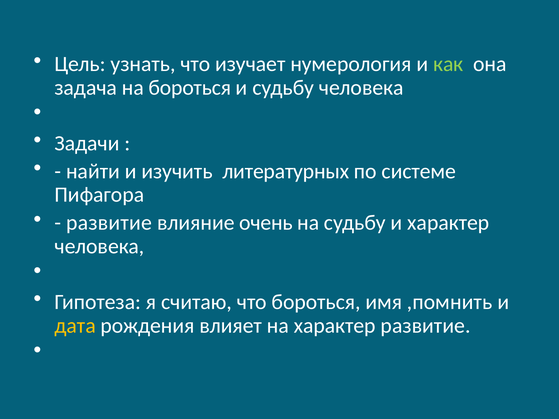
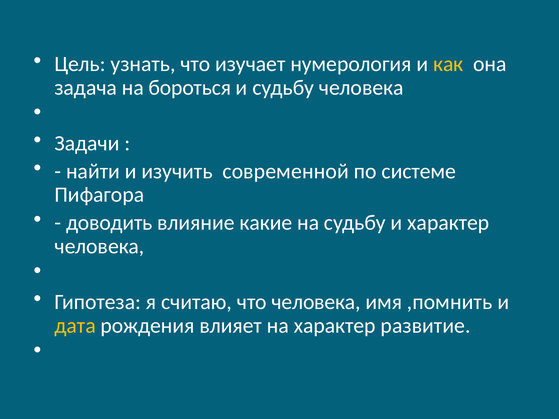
как colour: light green -> yellow
литературных: литературных -> современной
развитие at (109, 223): развитие -> доводить
очень: очень -> какие
что бороться: бороться -> человека
